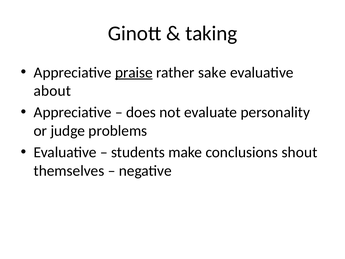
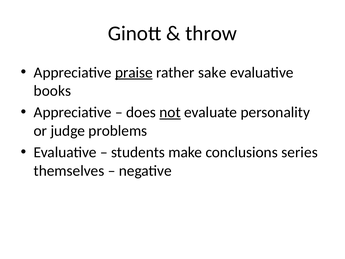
taking: taking -> throw
about: about -> books
not underline: none -> present
shout: shout -> series
